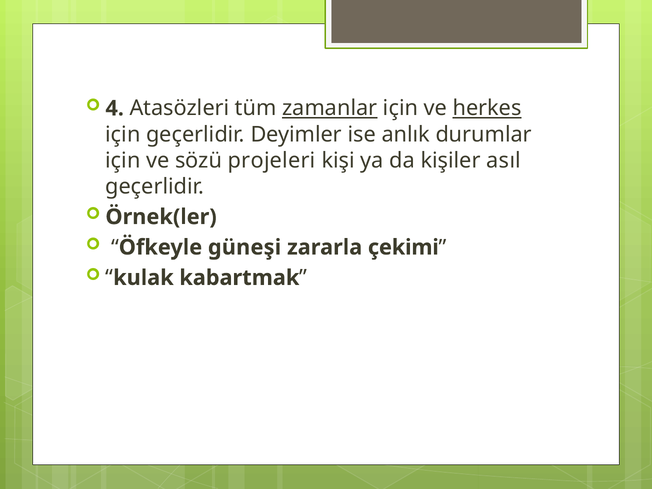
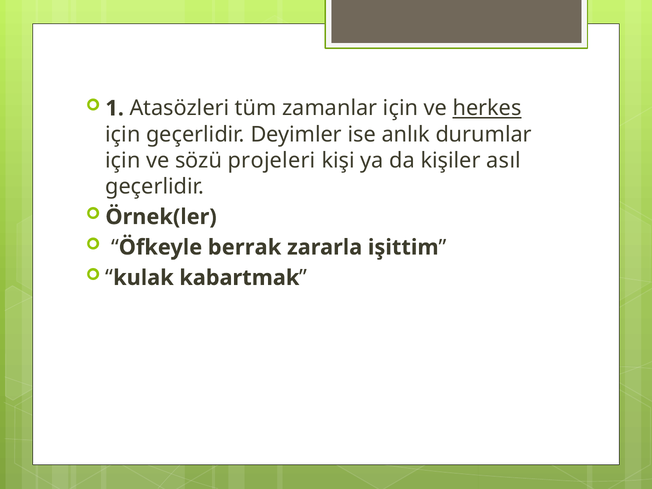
4: 4 -> 1
zamanlar underline: present -> none
güneşi: güneşi -> berrak
çekimi: çekimi -> işittim
